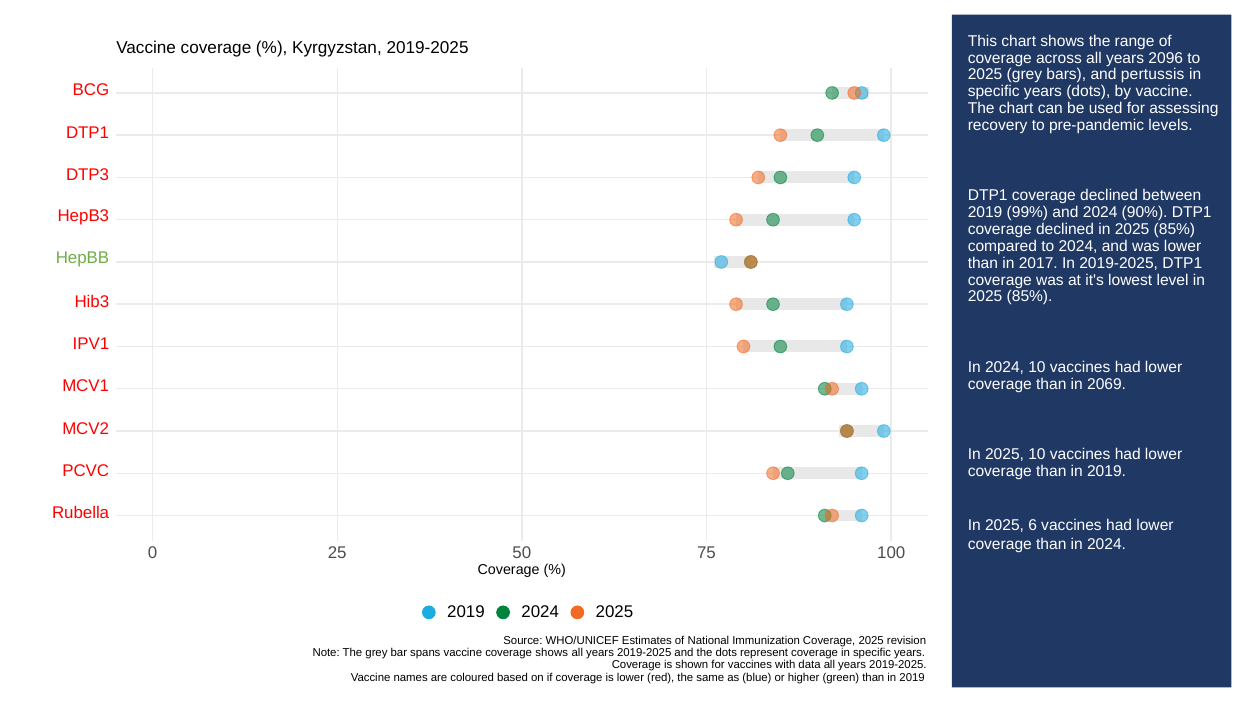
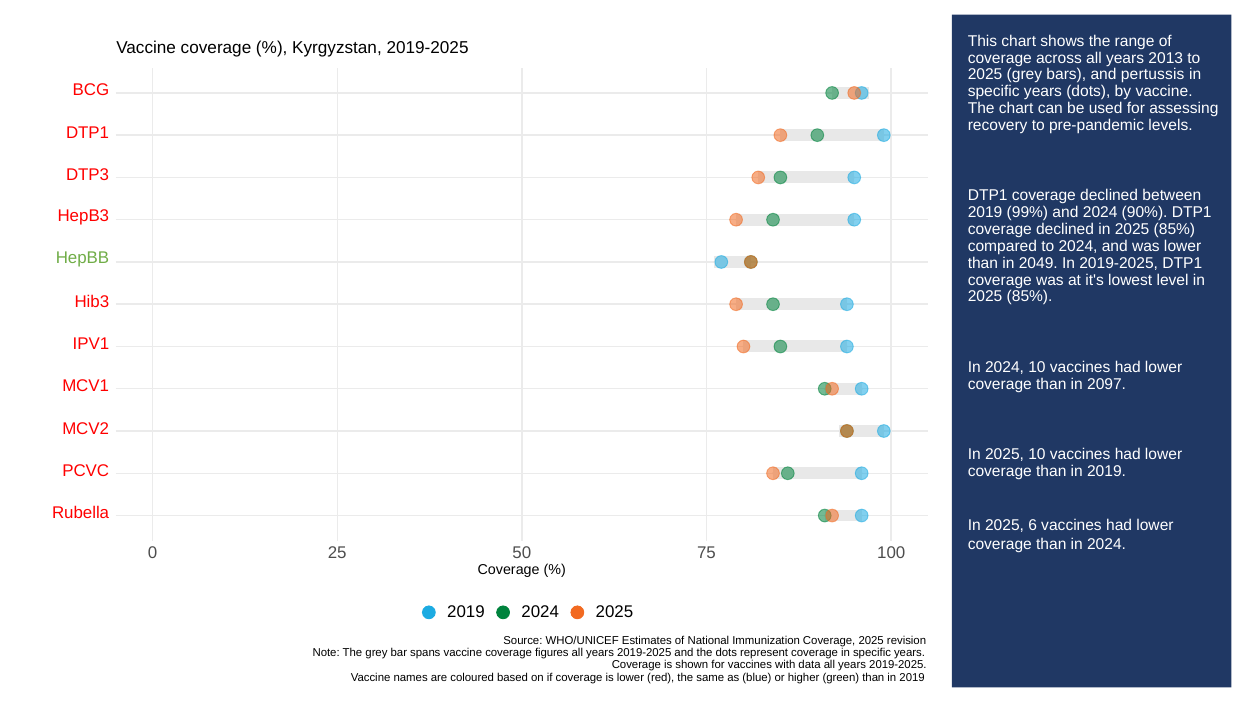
2096: 2096 -> 2013
2017: 2017 -> 2049
2069: 2069 -> 2097
coverage shows: shows -> figures
